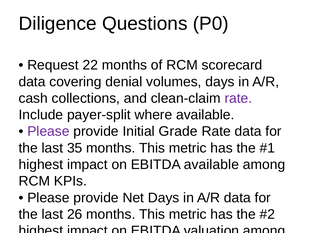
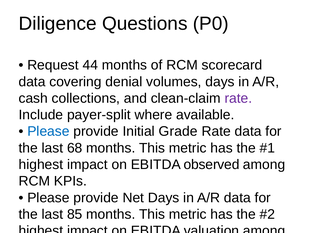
22: 22 -> 44
Please at (48, 132) colour: purple -> blue
35: 35 -> 68
EBITDA available: available -> observed
26: 26 -> 85
